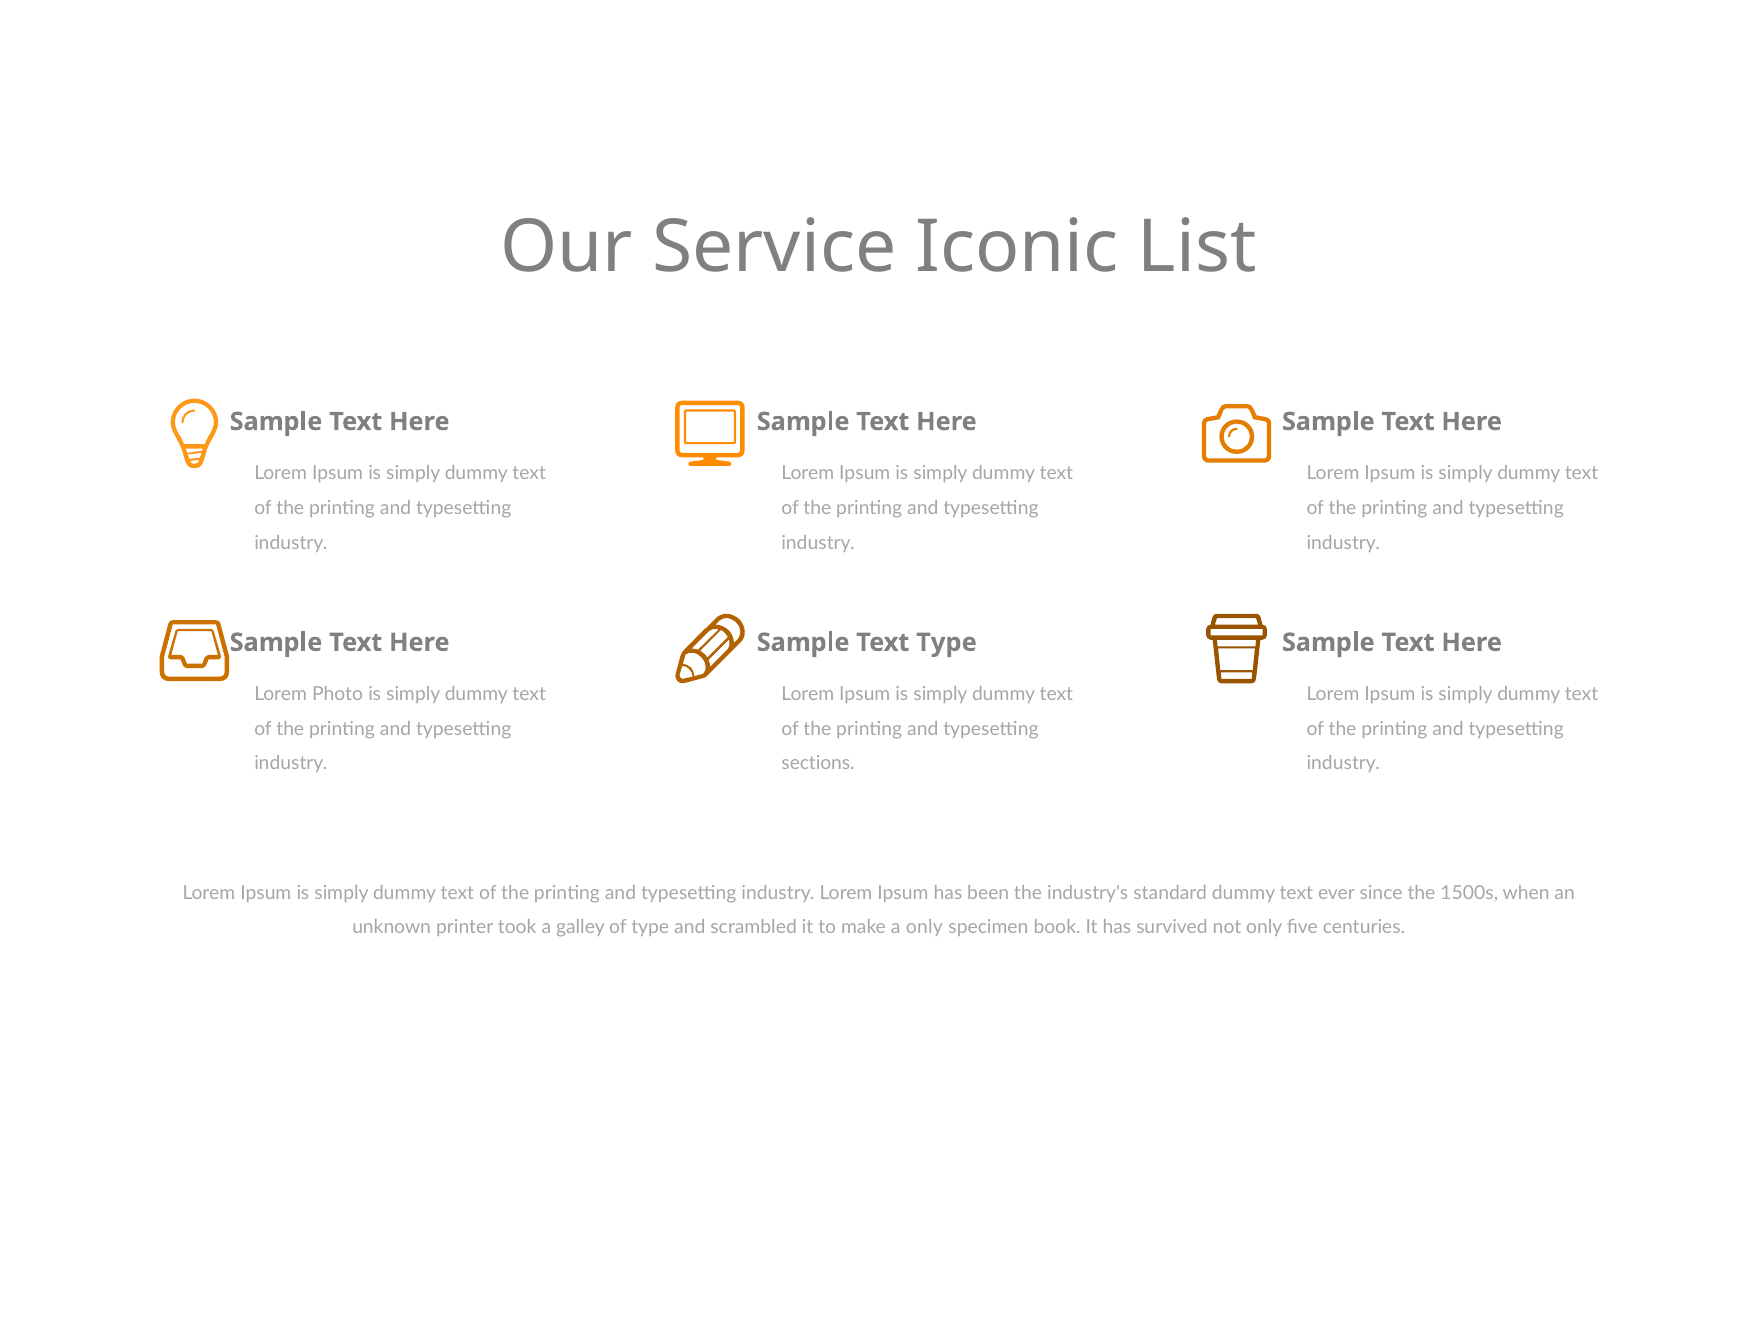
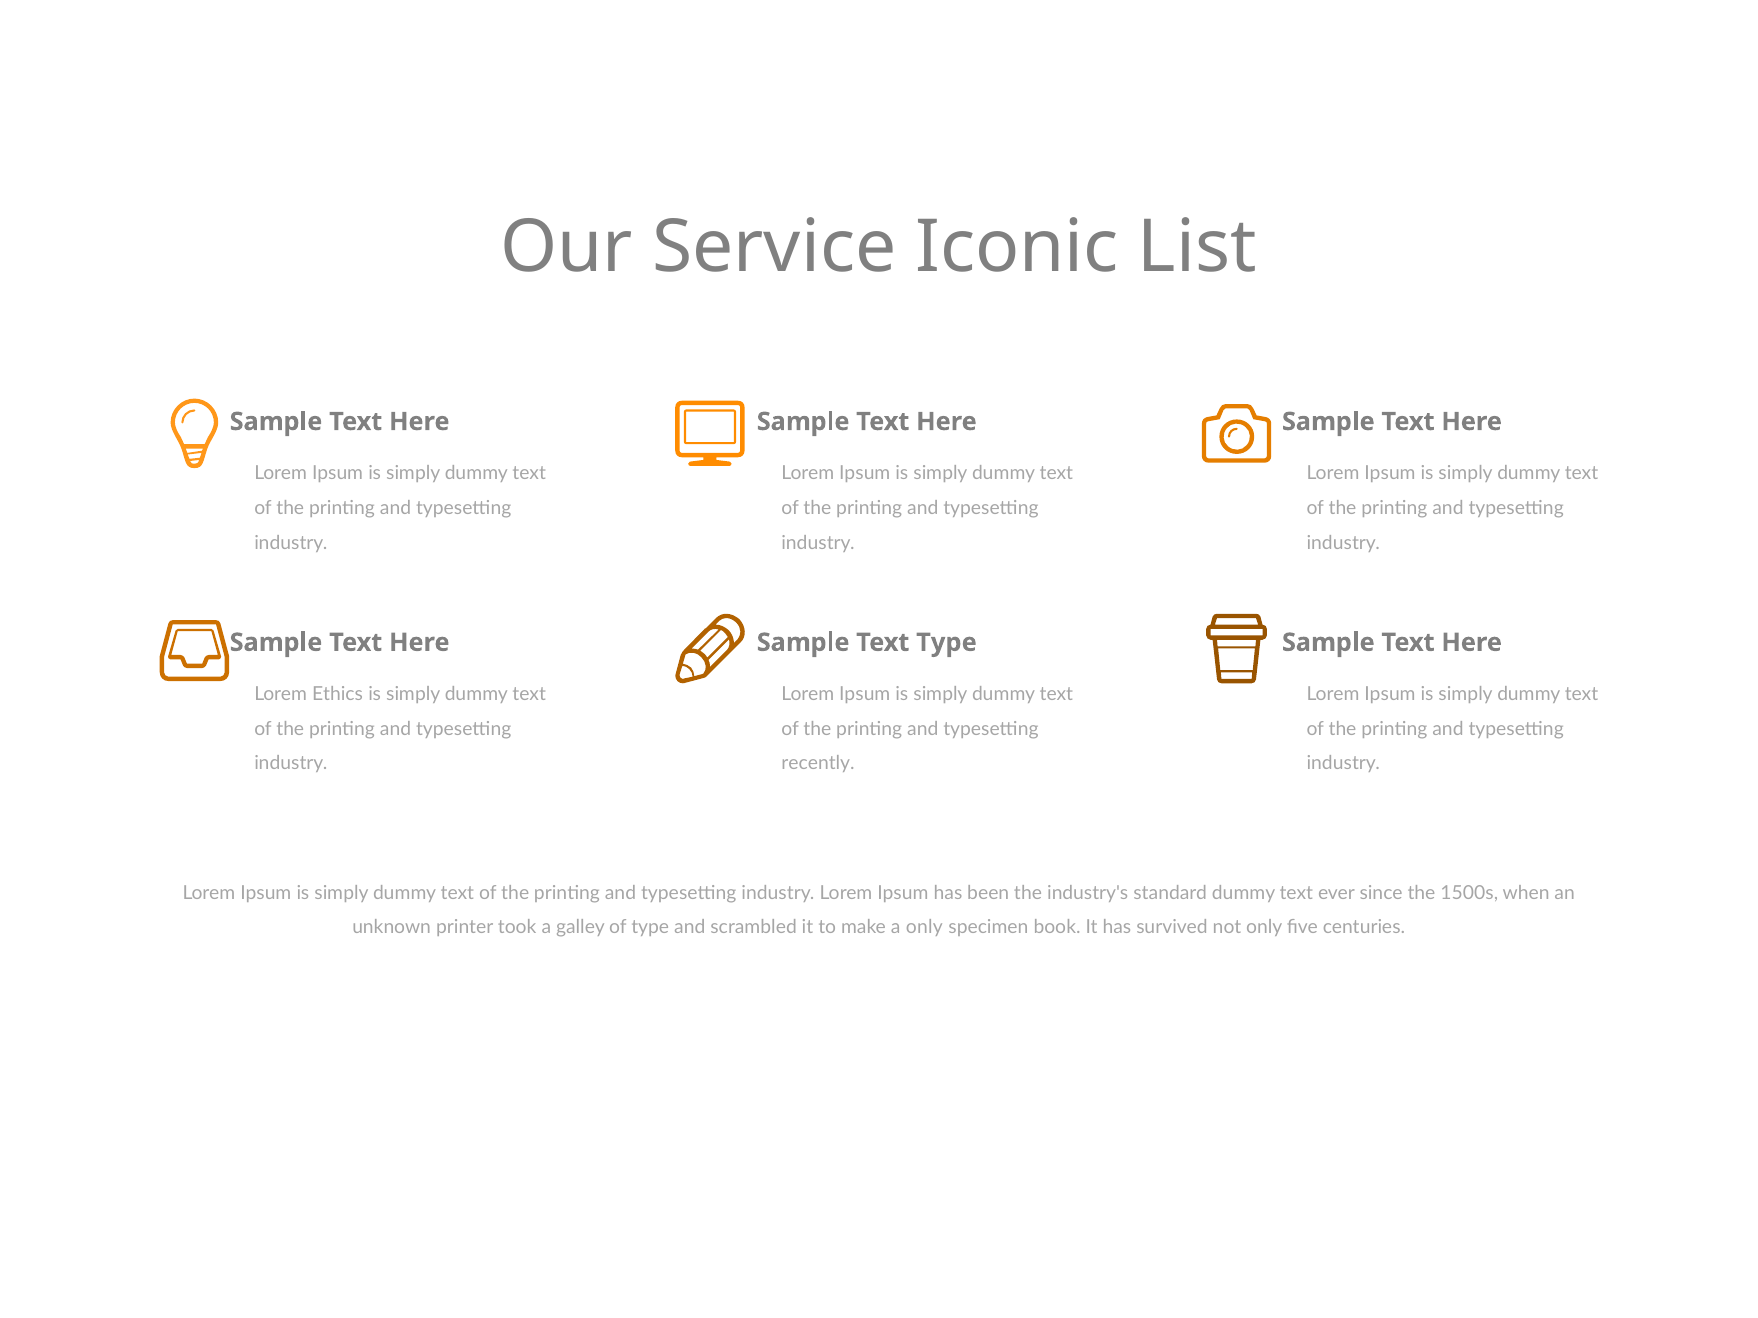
Photo: Photo -> Ethics
sections: sections -> recently
